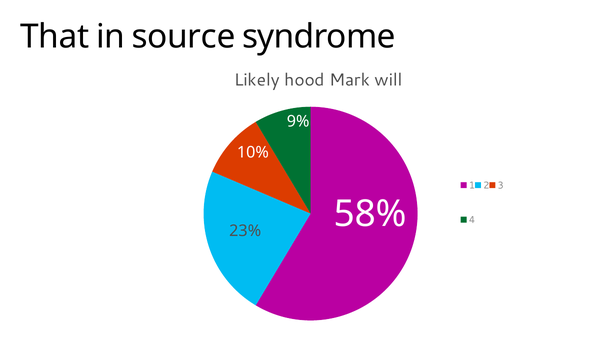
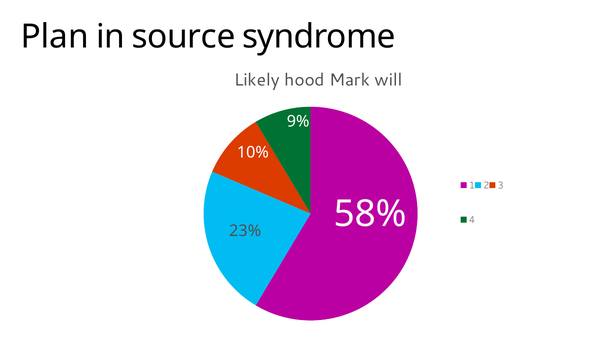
That: That -> Plan
